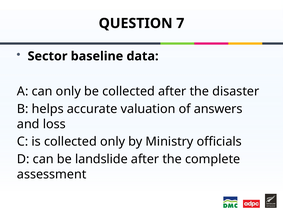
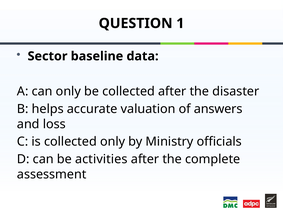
7: 7 -> 1
landslide: landslide -> activities
